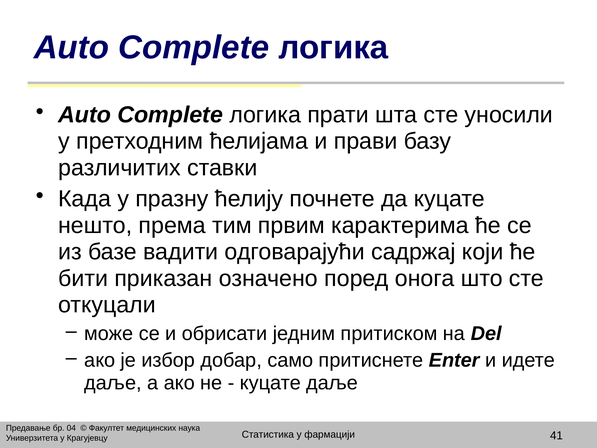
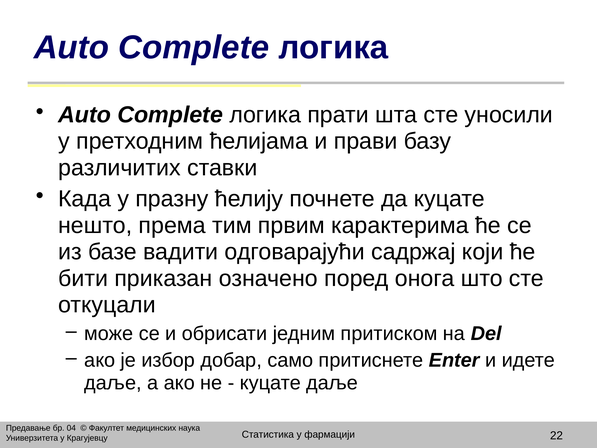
41: 41 -> 22
